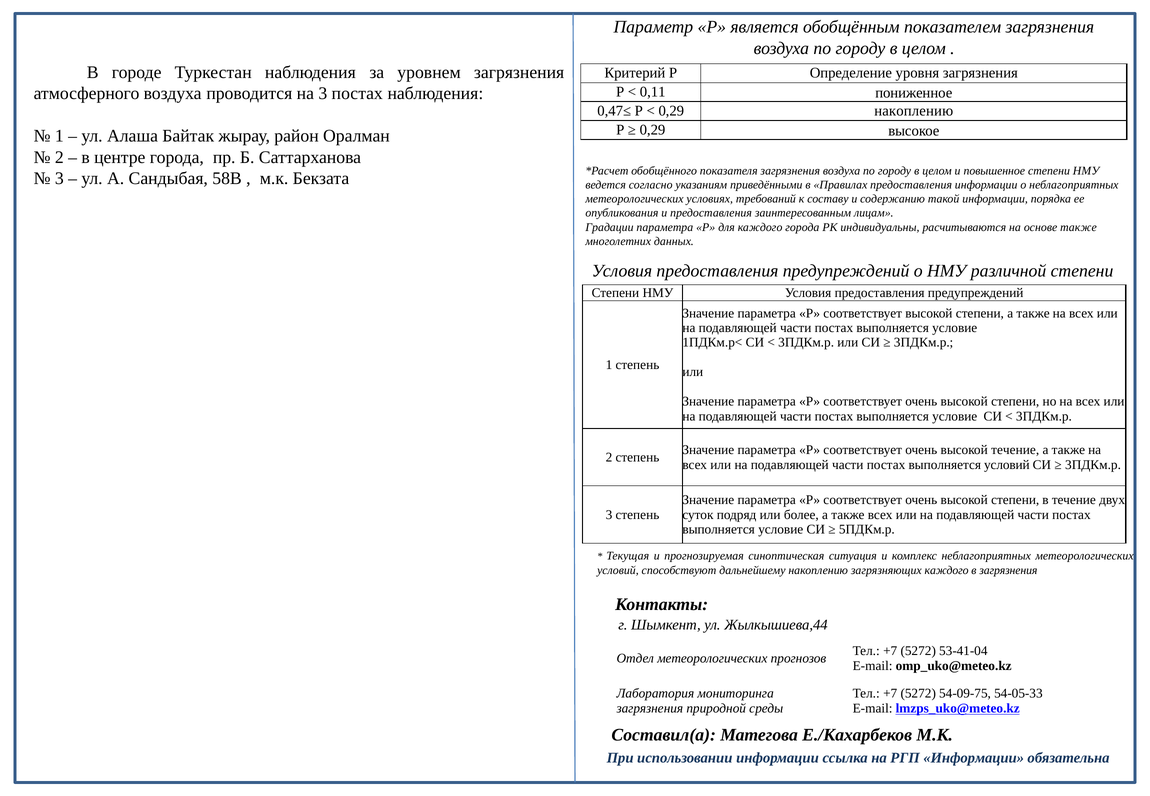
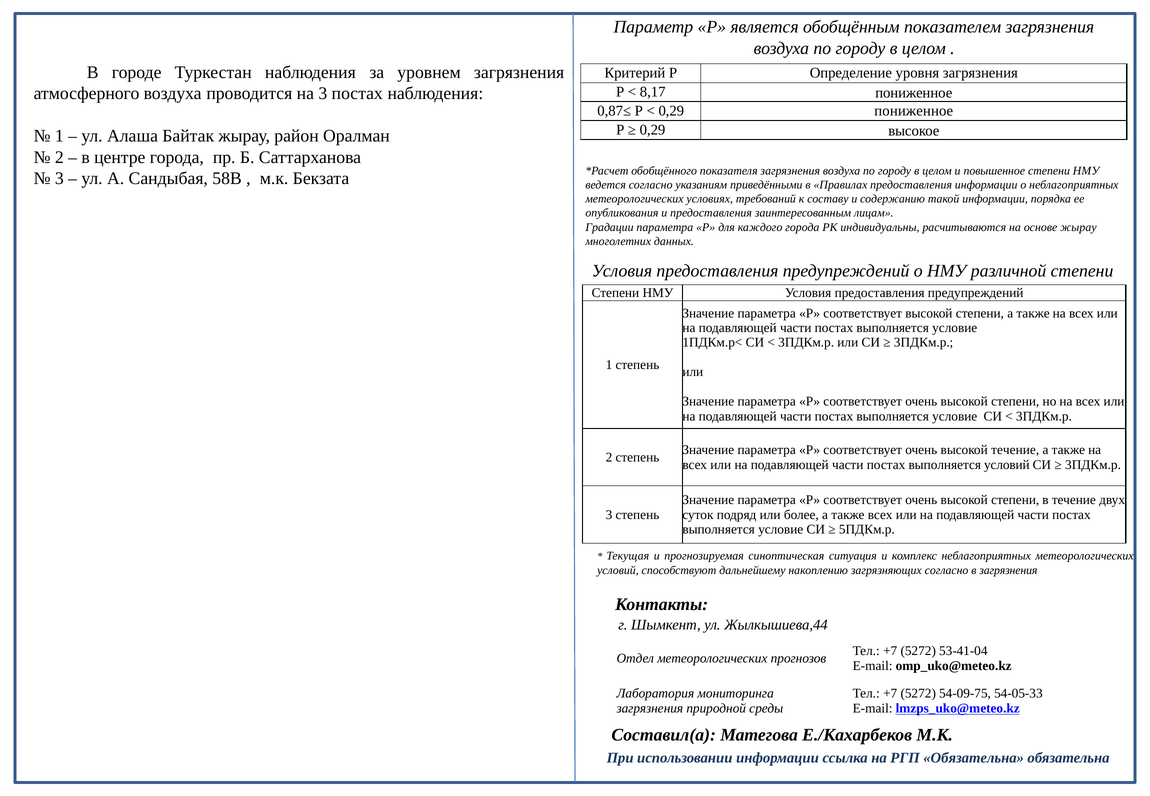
0,11: 0,11 -> 8,17
0,47≤: 0,47≤ -> 0,87≤
0,29 накоплению: накоплению -> пониженное
основе также: также -> жырау
загрязняющих каждого: каждого -> согласно
РГП Информации: Информации -> Обязательна
